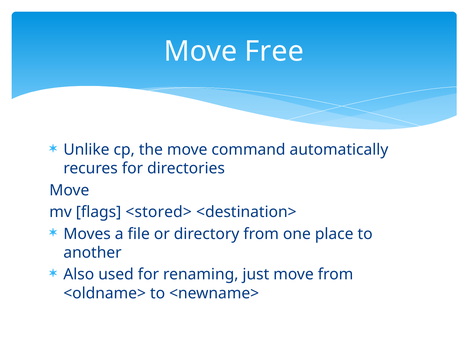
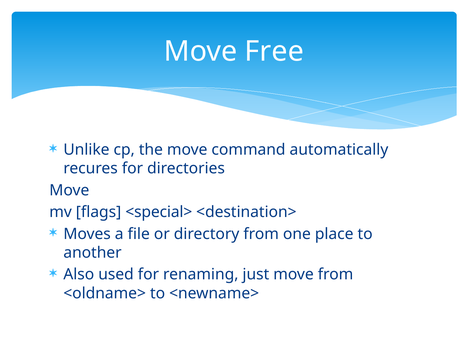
<stored>: <stored> -> <special>
